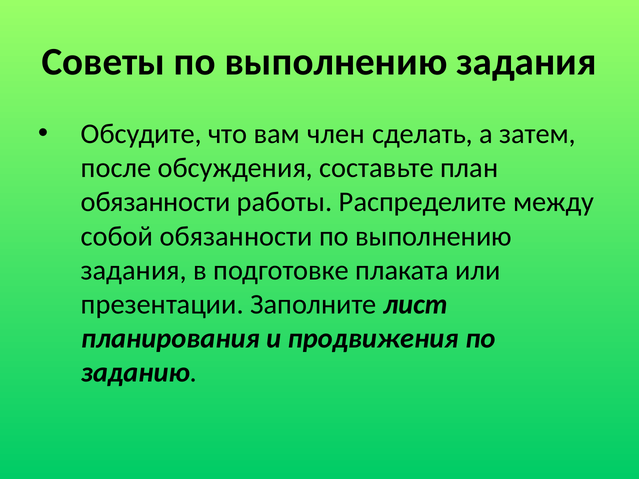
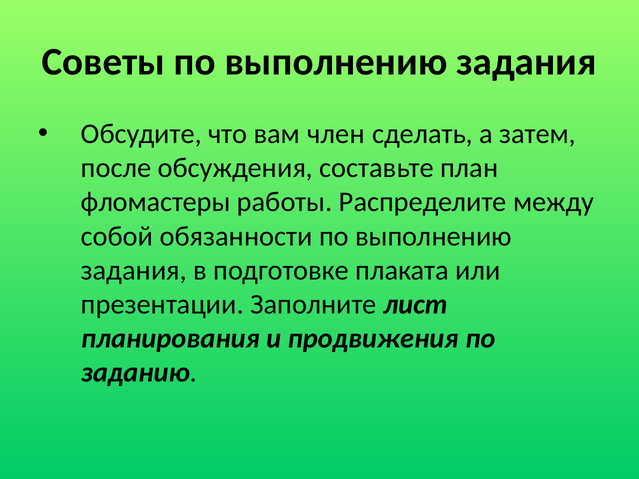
обязанности at (156, 202): обязанности -> фломастеры
